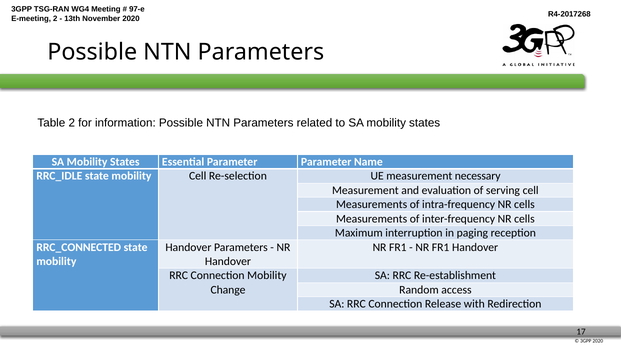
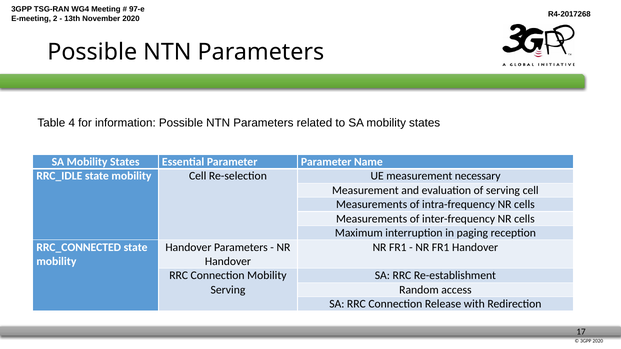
Table 2: 2 -> 4
Change at (228, 290): Change -> Serving
